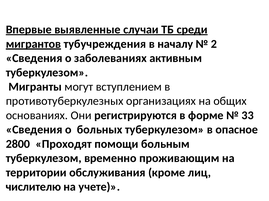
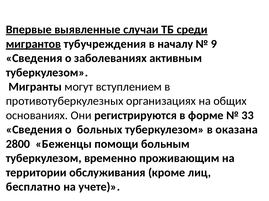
2: 2 -> 9
опасное: опасное -> оказана
Проходят: Проходят -> Беженцы
числителю: числителю -> бесплатно
